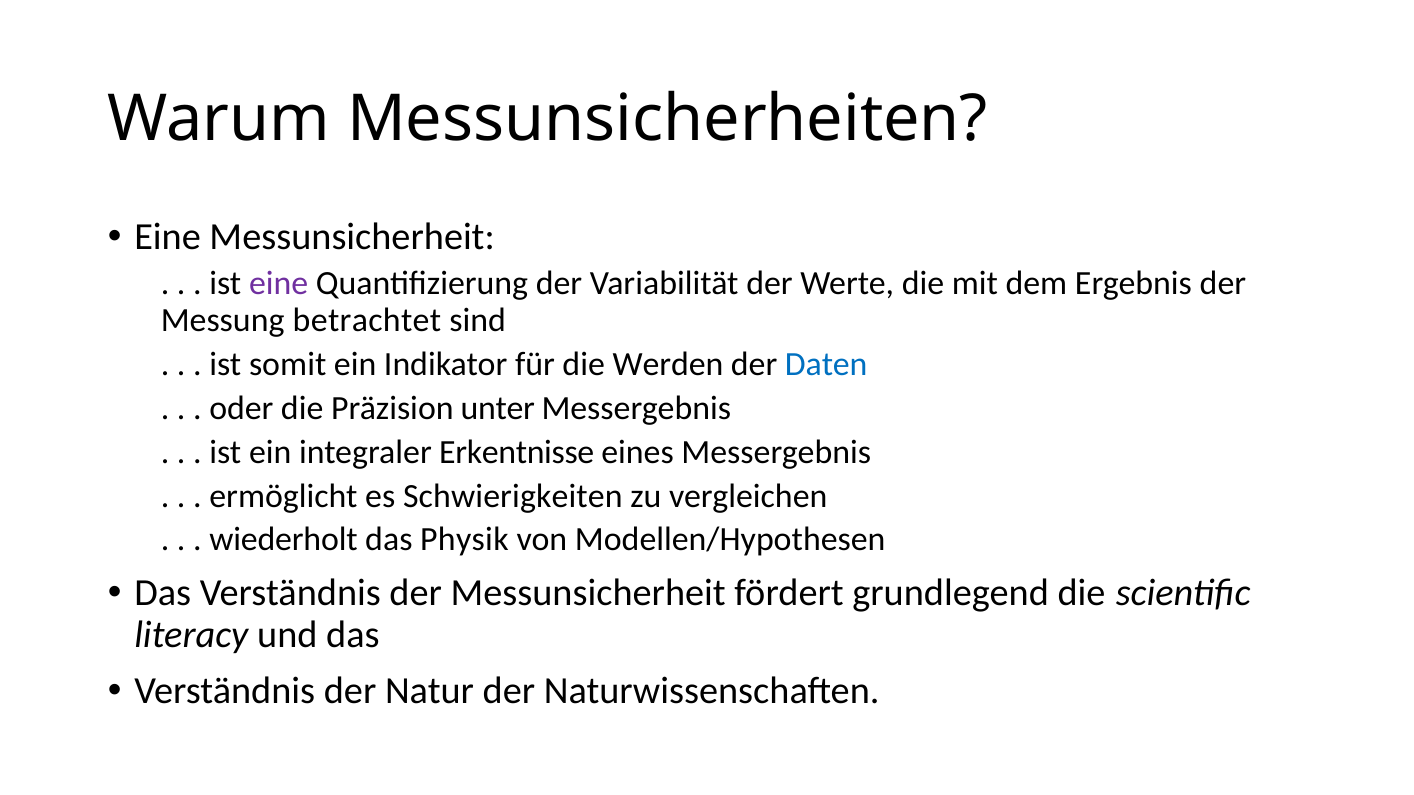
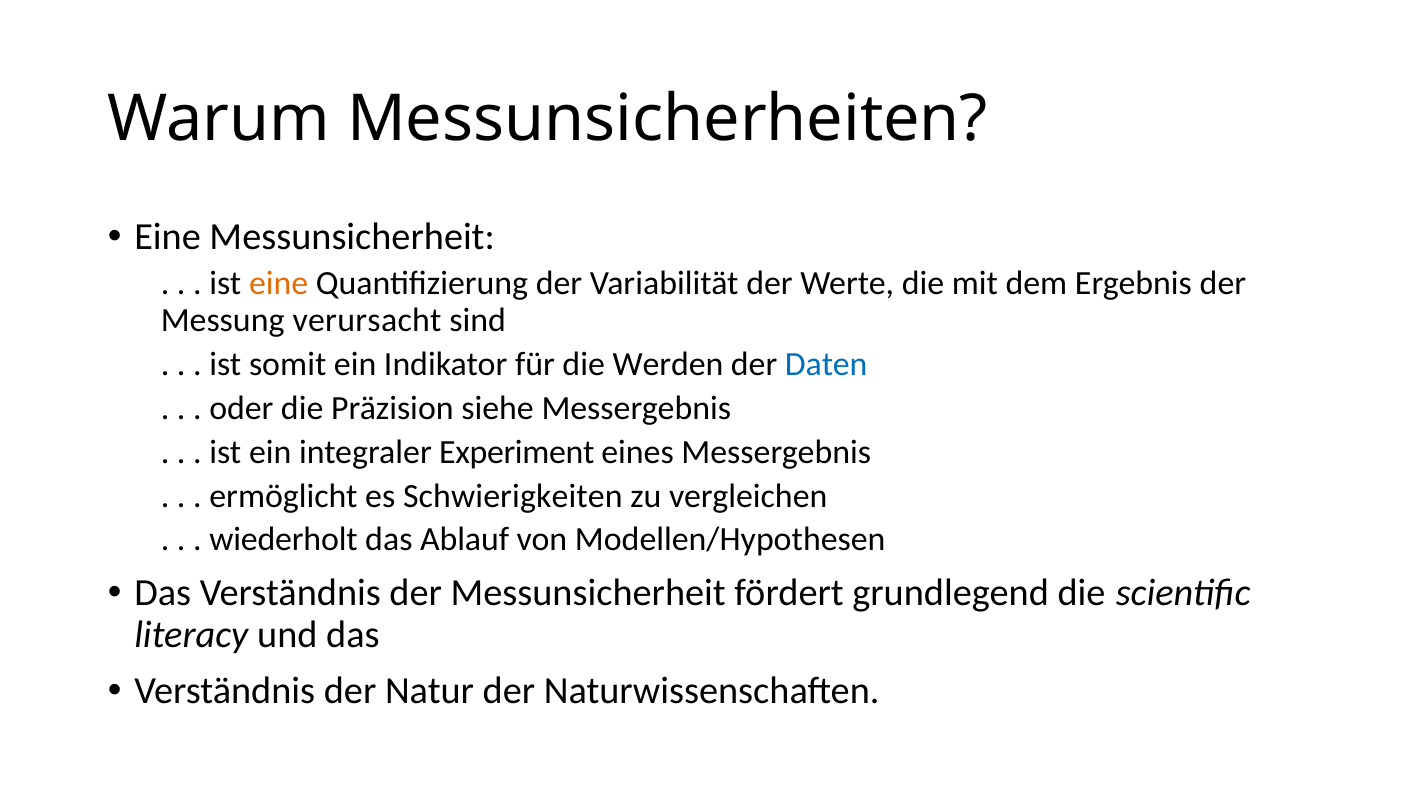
eine at (279, 284) colour: purple -> orange
betrachtet: betrachtet -> verursacht
unter: unter -> siehe
Erkentnisse: Erkentnisse -> Experiment
Physik: Physik -> Ablauf
